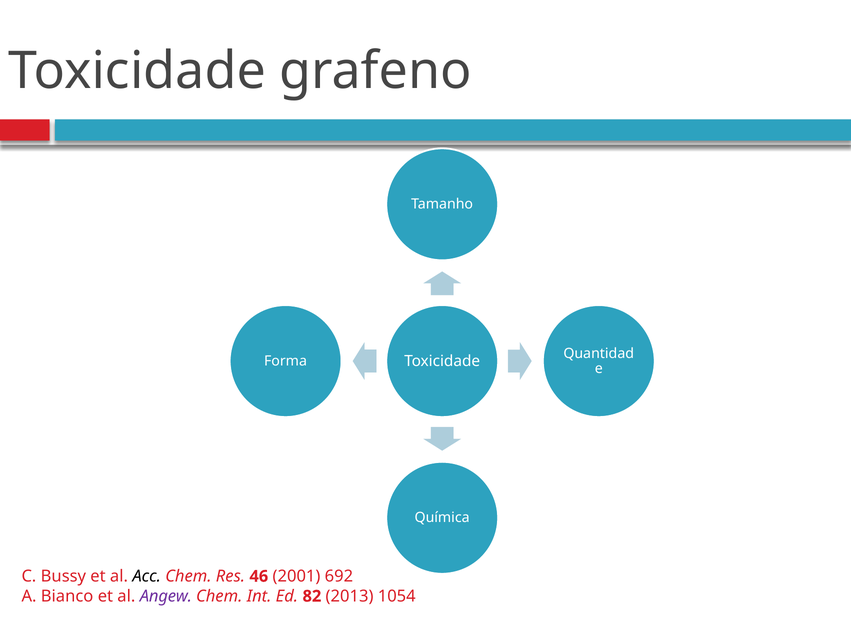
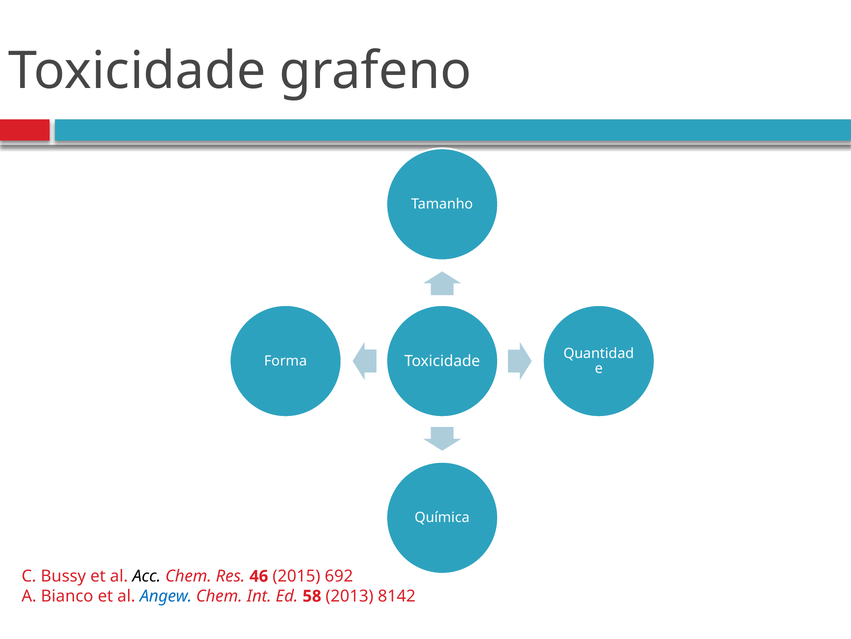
2001: 2001 -> 2015
Angew colour: purple -> blue
82: 82 -> 58
1054: 1054 -> 8142
